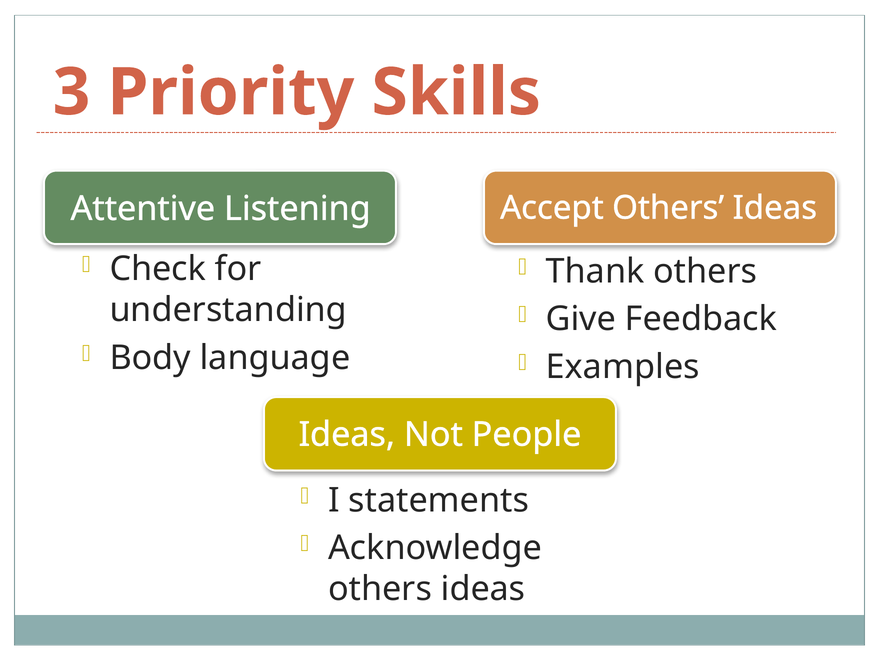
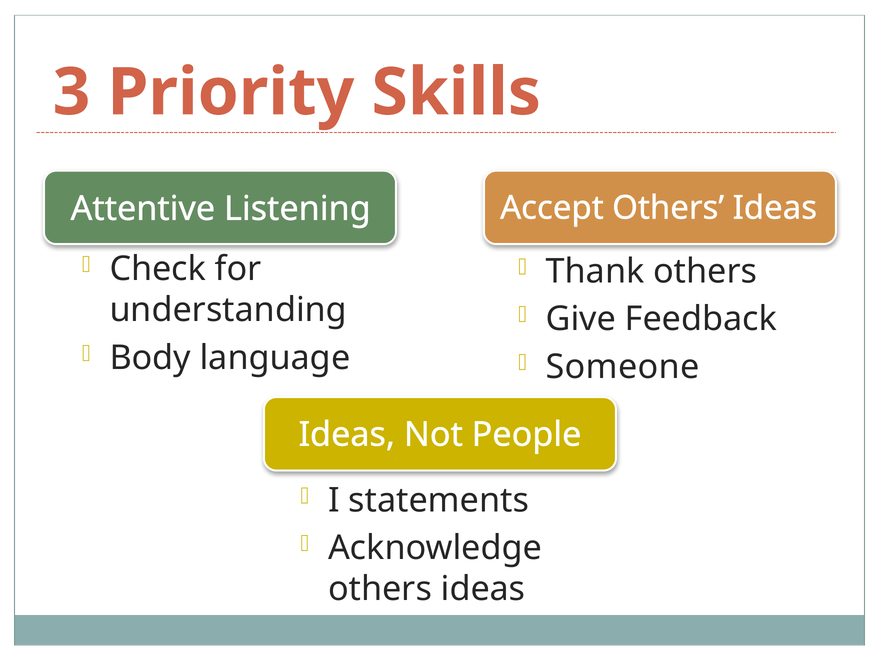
Examples: Examples -> Someone
